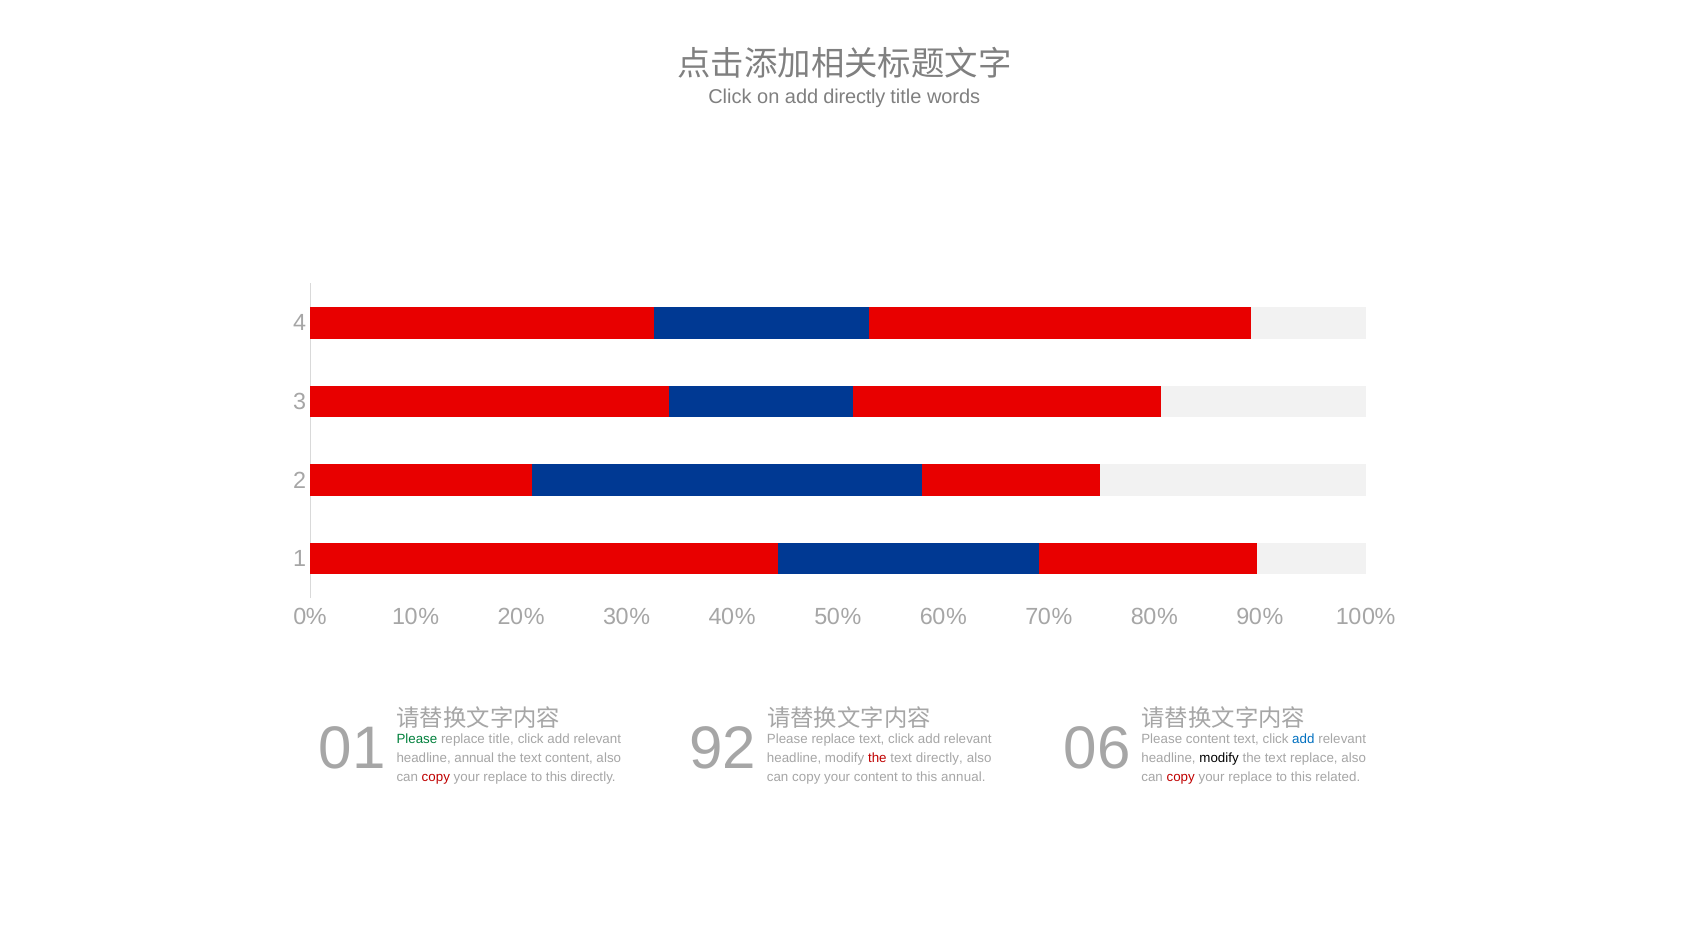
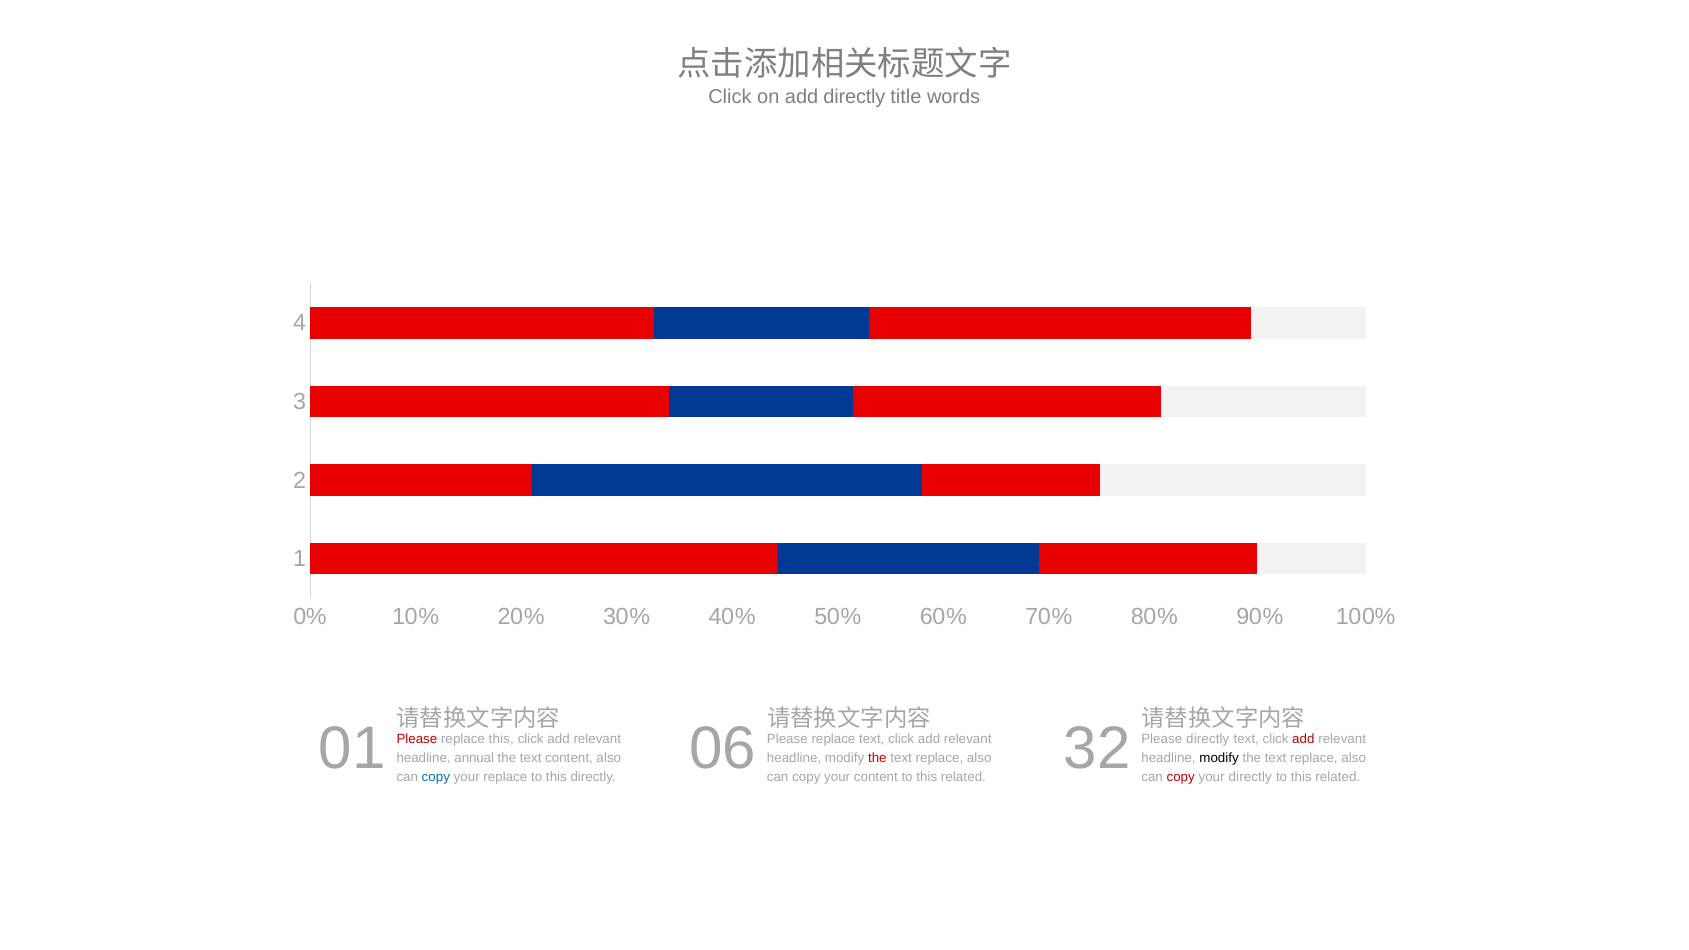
92: 92 -> 06
06: 06 -> 32
Please content: content -> directly
add at (1303, 739) colour: blue -> red
Please at (417, 739) colour: green -> red
replace title: title -> this
directly at (939, 758): directly -> replace
copy at (436, 777) colour: red -> blue
content to this annual: annual -> related
replace at (1250, 777): replace -> directly
